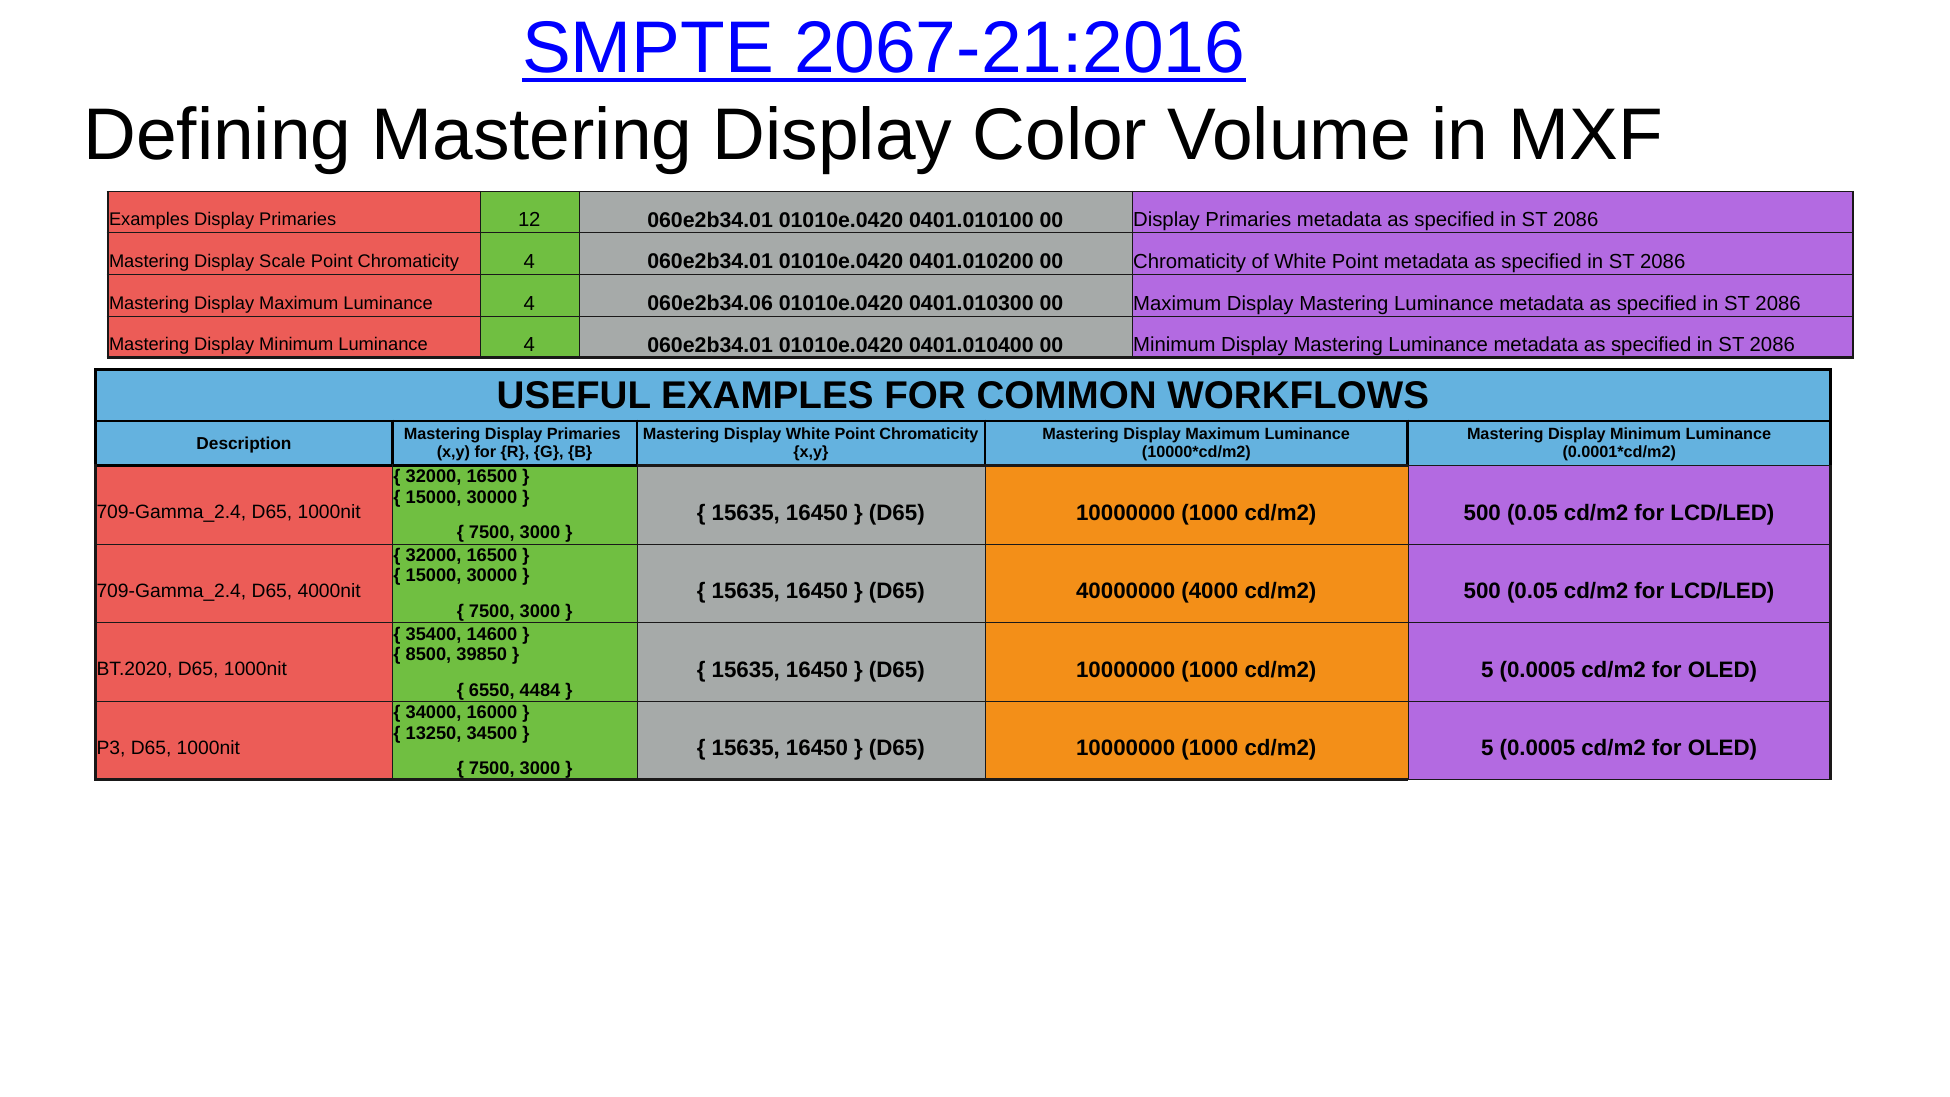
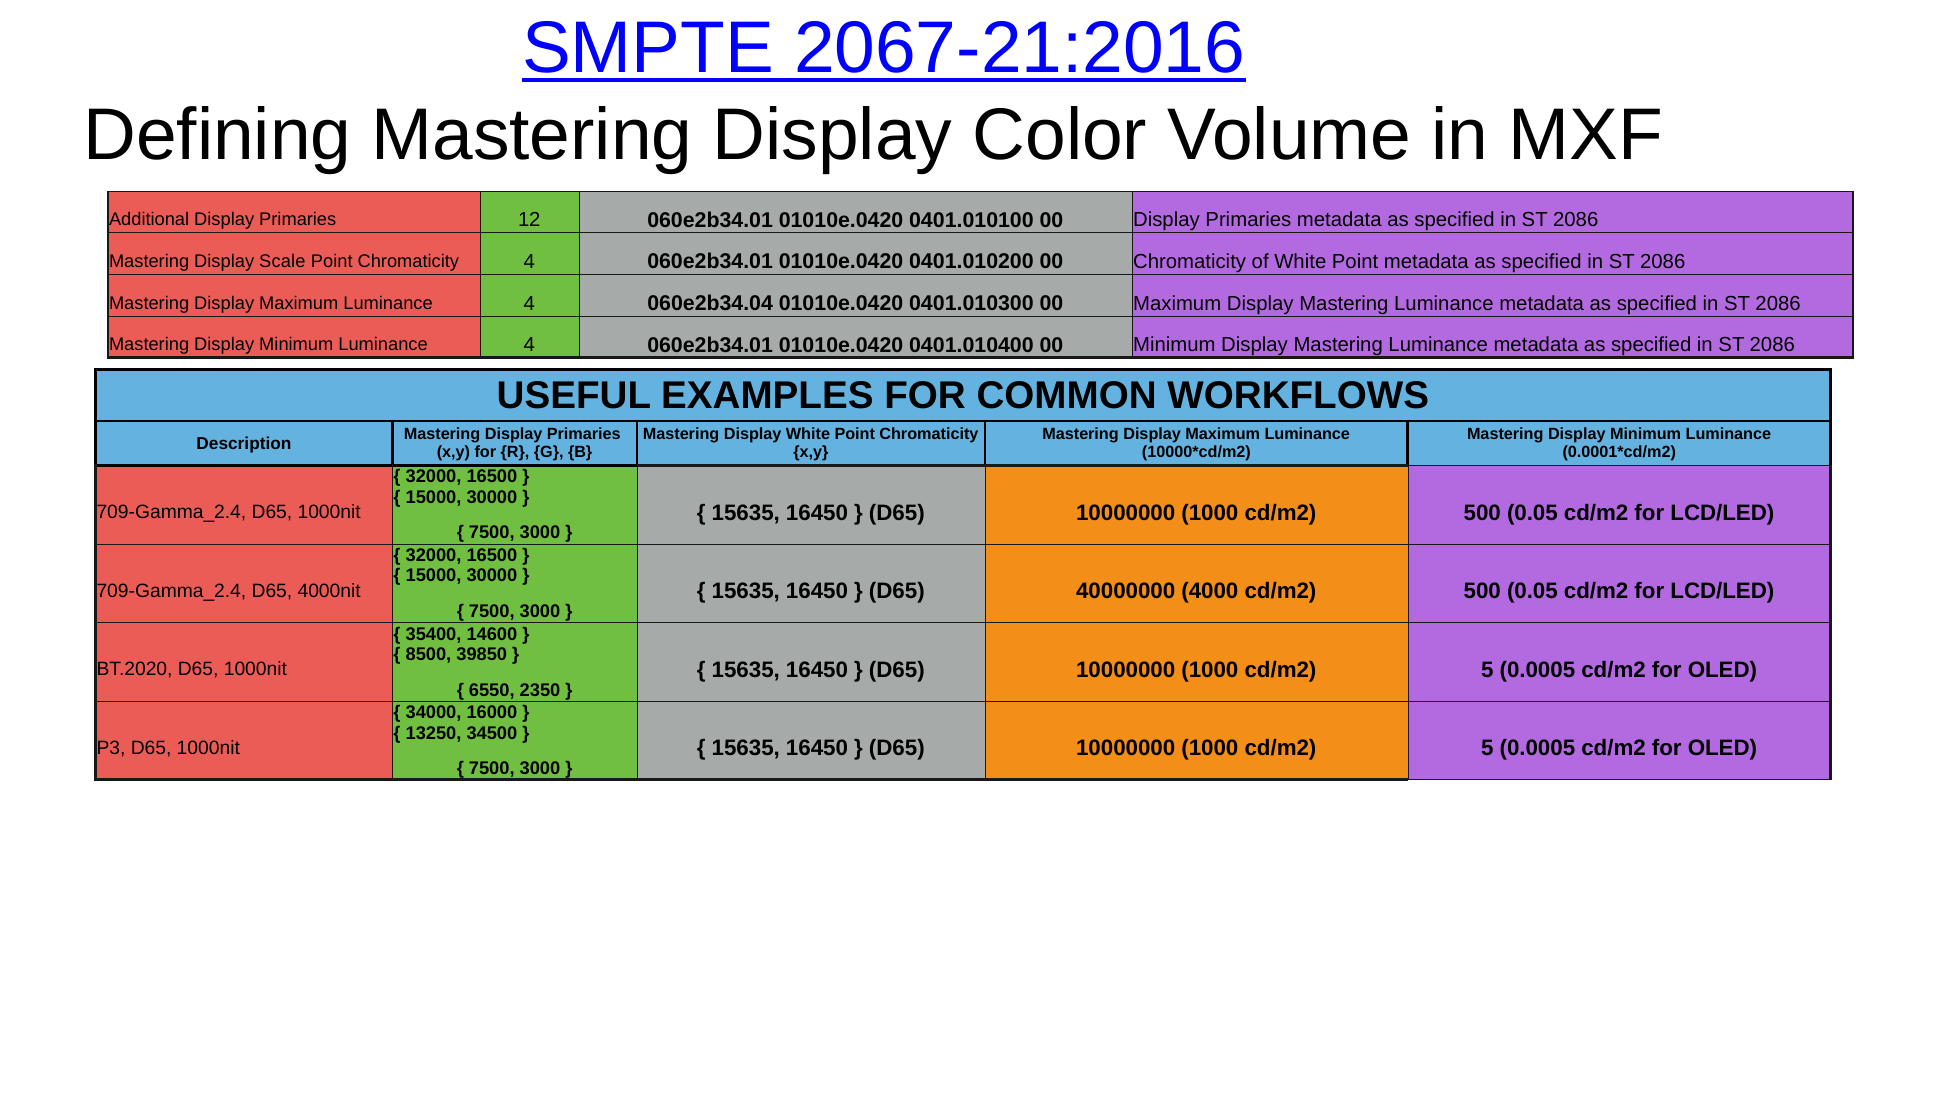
Examples at (149, 220): Examples -> Additional
060e2b34.06: 060e2b34.06 -> 060e2b34.04
4484: 4484 -> 2350
